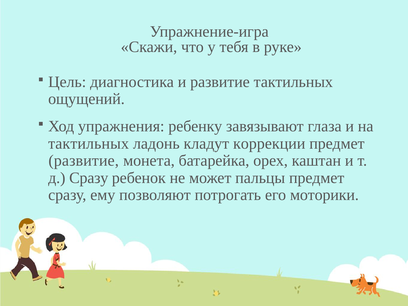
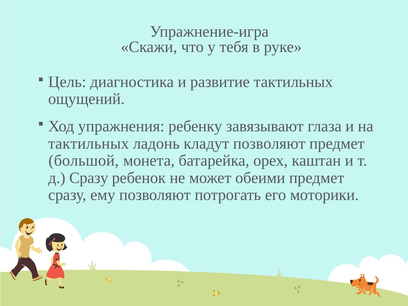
кладут коррекции: коррекции -> позволяют
развитие at (84, 161): развитие -> большой
пальцы: пальцы -> обеими
